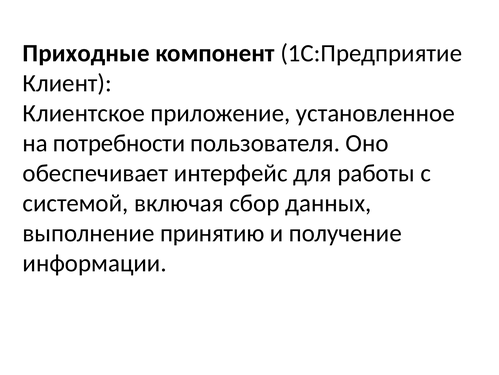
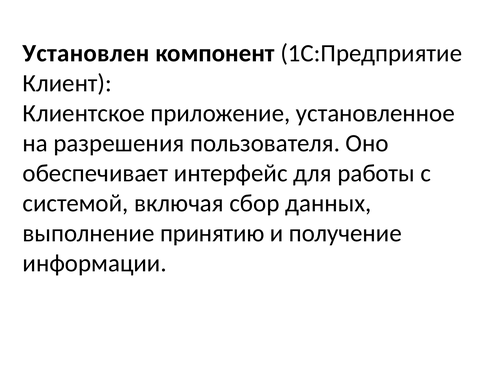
Приходные: Приходные -> Установлен
потребности: потребности -> разрешения
